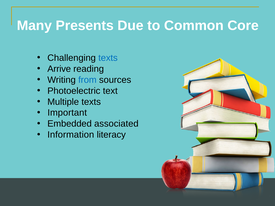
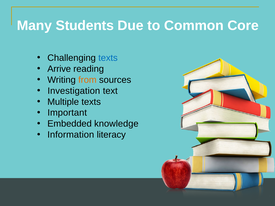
Presents: Presents -> Students
from colour: blue -> orange
Photoelectric: Photoelectric -> Investigation
associated: associated -> knowledge
